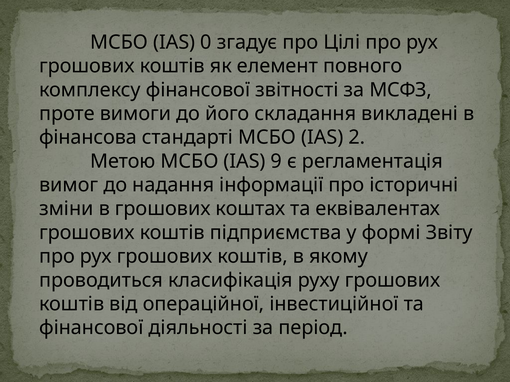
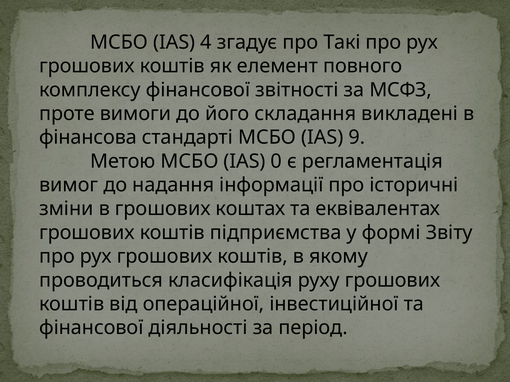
0: 0 -> 4
Цілі: Цілі -> Такі
2: 2 -> 9
9: 9 -> 0
